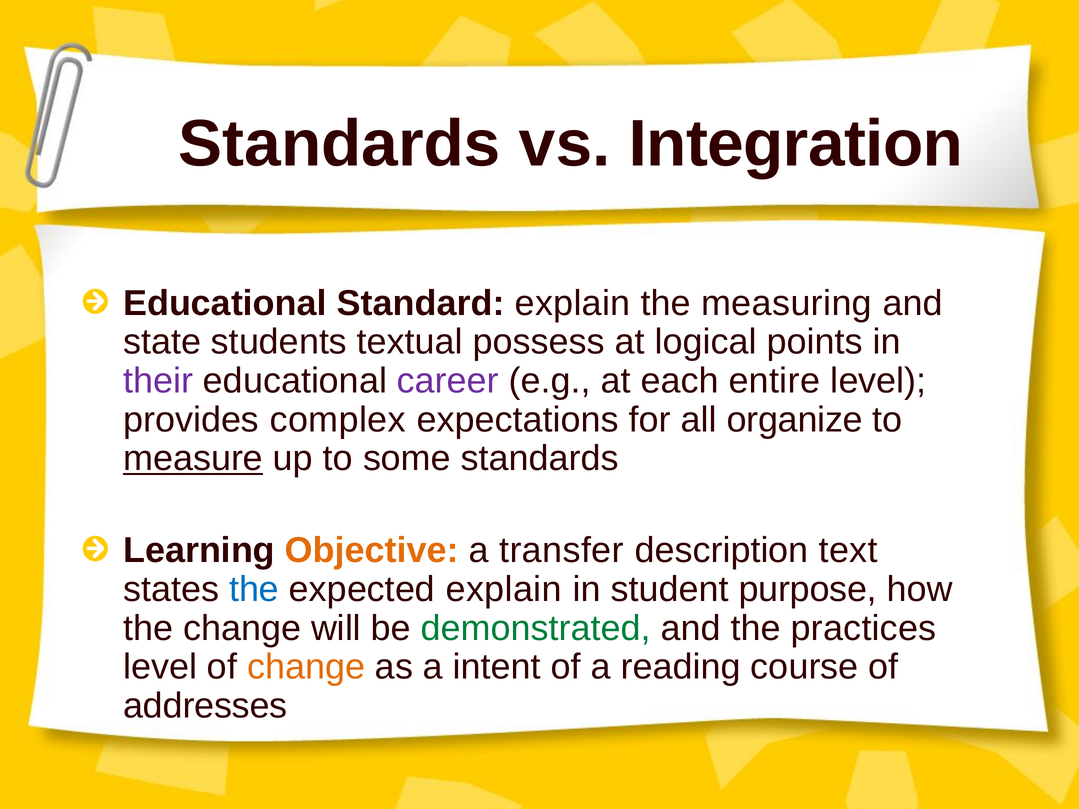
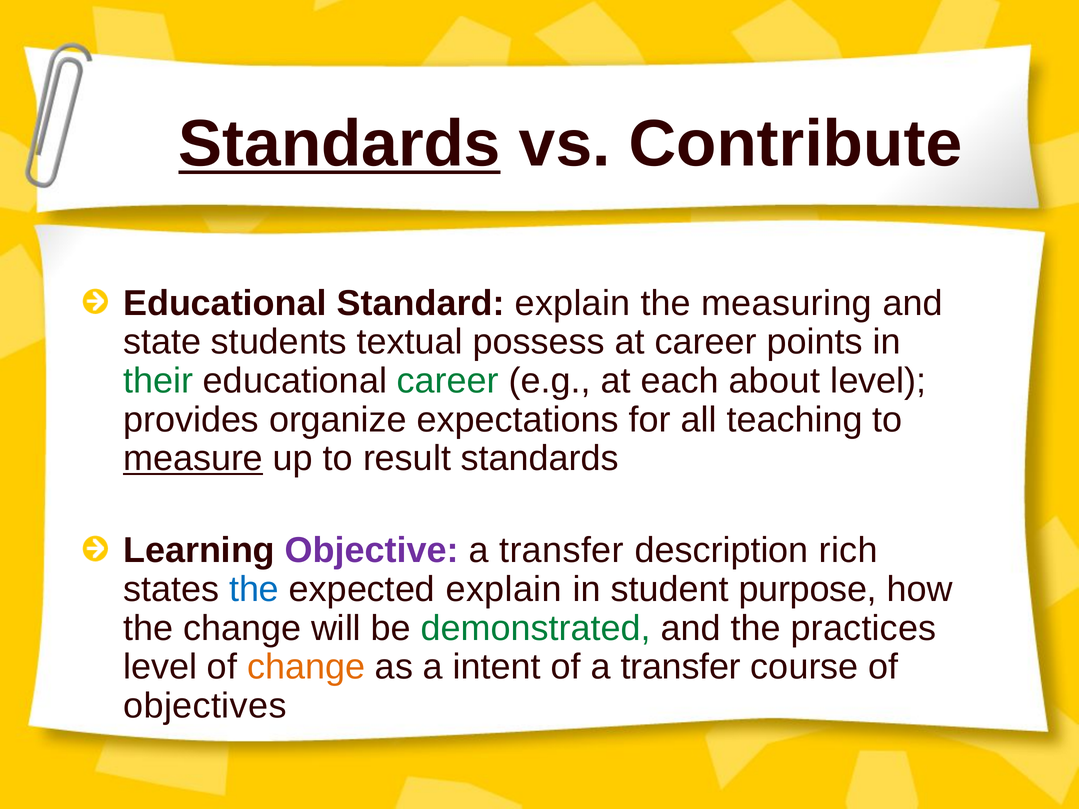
Standards at (340, 144) underline: none -> present
Integration: Integration -> Contribute
at logical: logical -> career
their colour: purple -> green
career at (448, 381) colour: purple -> green
entire: entire -> about
complex: complex -> organize
organize: organize -> teaching
some: some -> result
Objective colour: orange -> purple
text: text -> rich
of a reading: reading -> transfer
addresses: addresses -> objectives
